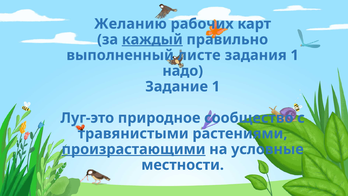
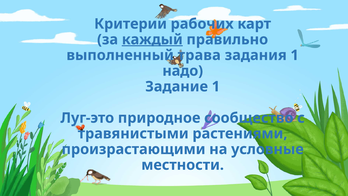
Желанию: Желанию -> Критерии
листе: листе -> трава
произрастающими underline: present -> none
